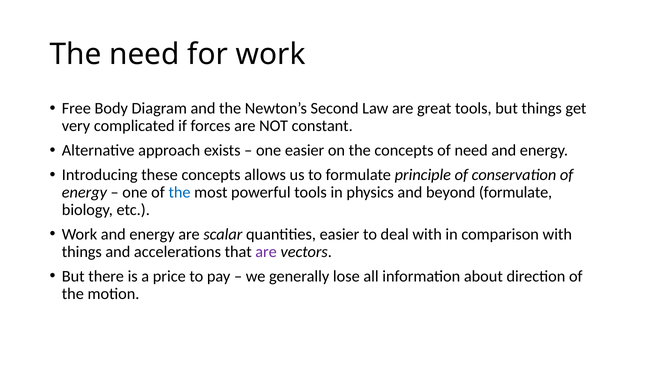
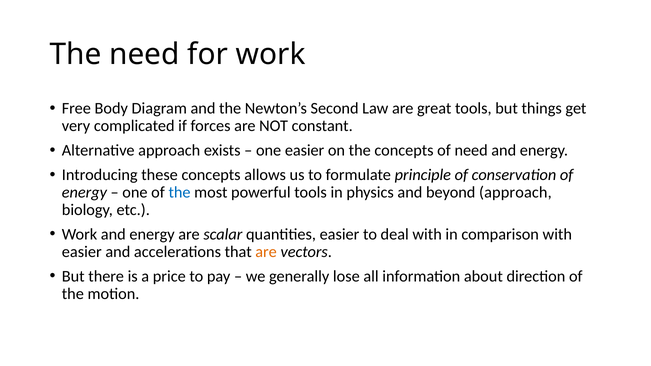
beyond formulate: formulate -> approach
things at (82, 252): things -> easier
are at (266, 252) colour: purple -> orange
